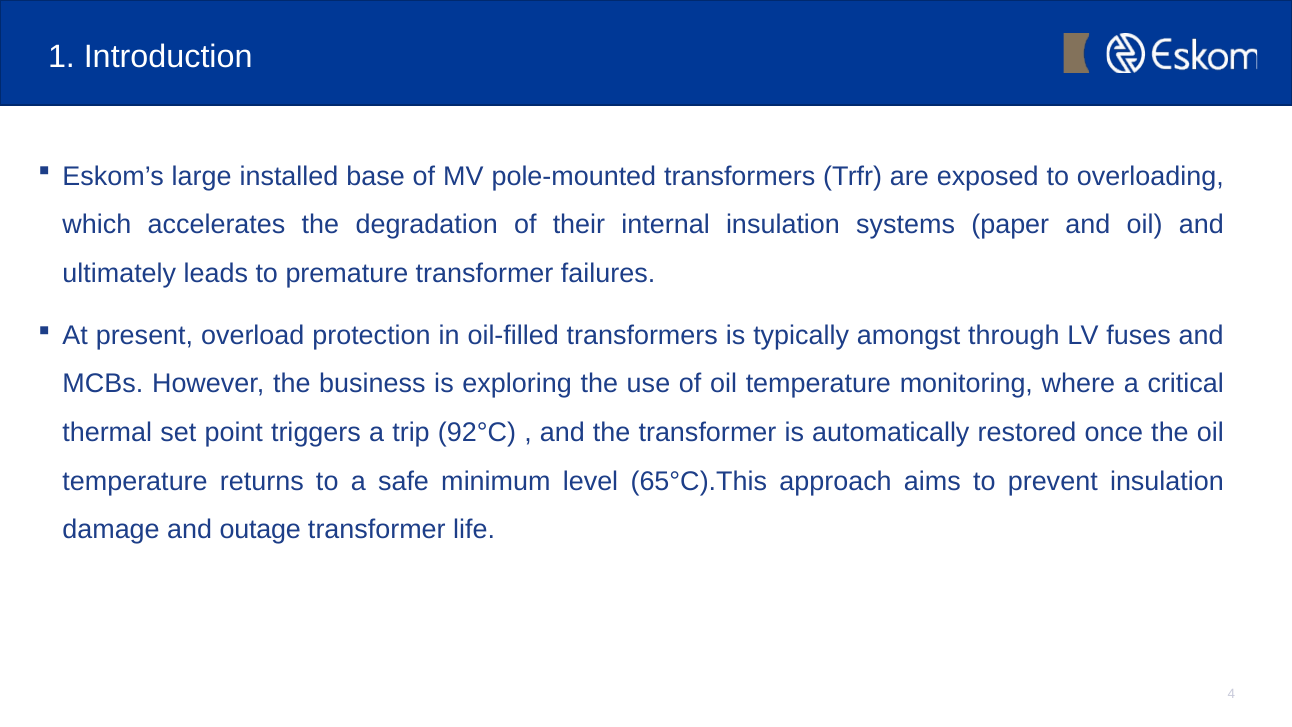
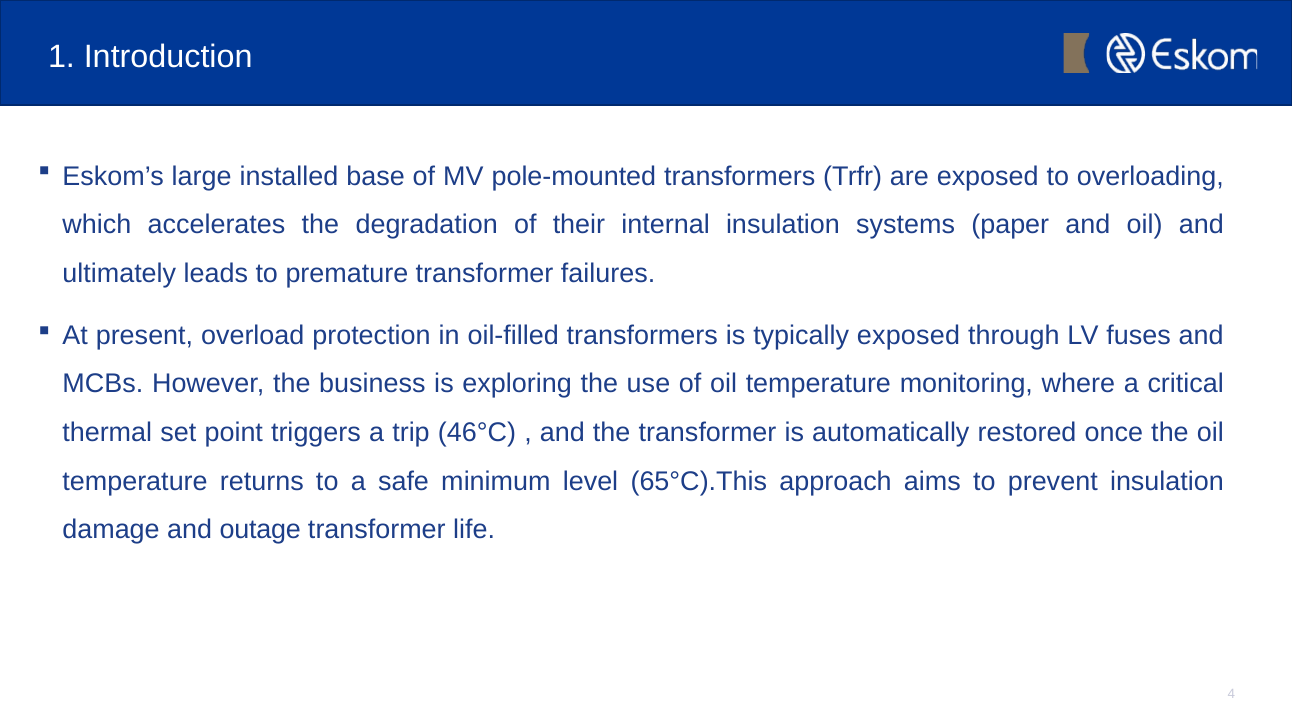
typically amongst: amongst -> exposed
92°C: 92°C -> 46°C
